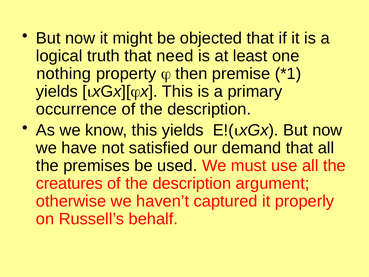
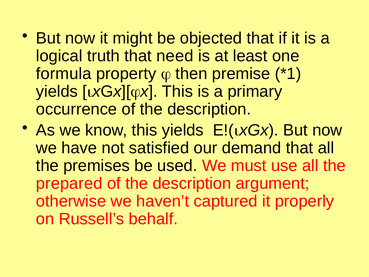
nothing: nothing -> formula
creatures: creatures -> prepared
